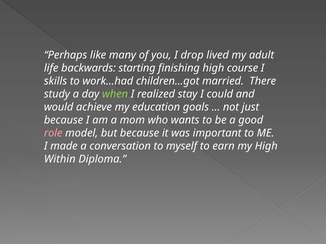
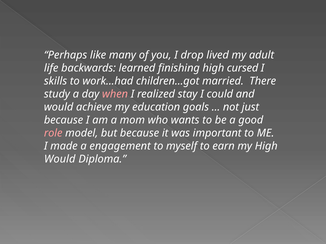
starting: starting -> learned
course: course -> cursed
when colour: light green -> pink
conversation: conversation -> engagement
Within at (60, 159): Within -> Would
